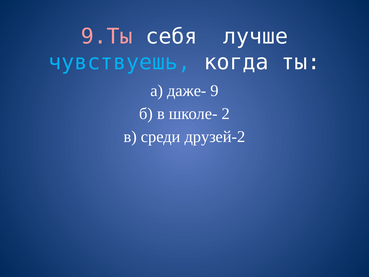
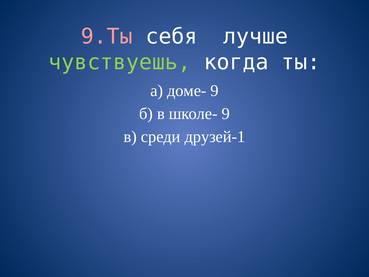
чувствуешь colour: light blue -> light green
даже-: даже- -> доме-
школе- 2: 2 -> 9
друзей-2: друзей-2 -> друзей-1
